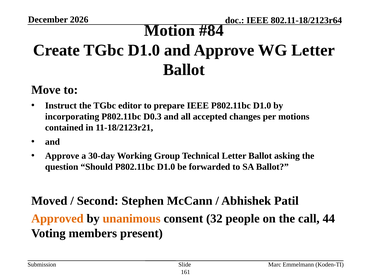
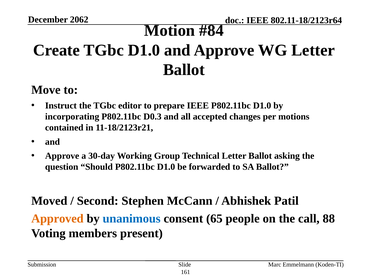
2026: 2026 -> 2062
unanimous colour: orange -> blue
32: 32 -> 65
44: 44 -> 88
